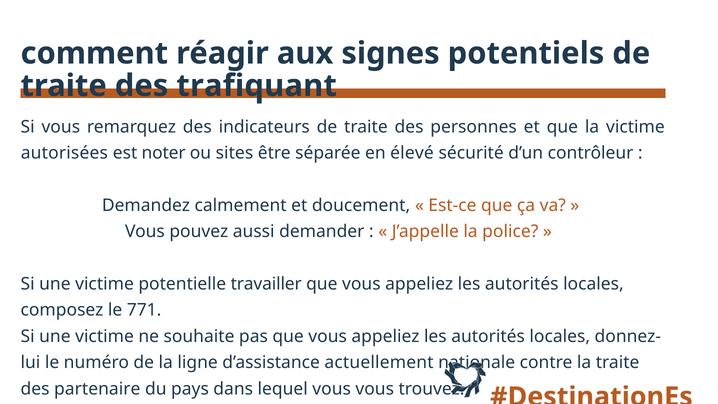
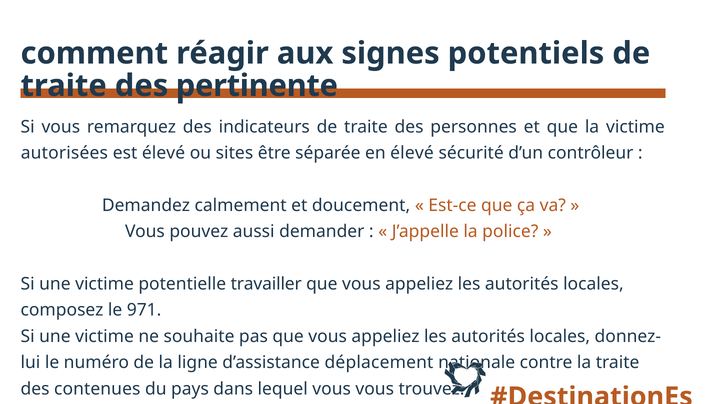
trafiquant: trafiquant -> pertinente
est noter: noter -> élevé
771: 771 -> 971
actuellement: actuellement -> déplacement
partenaire: partenaire -> contenues
